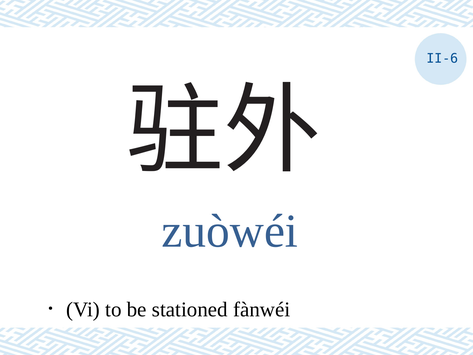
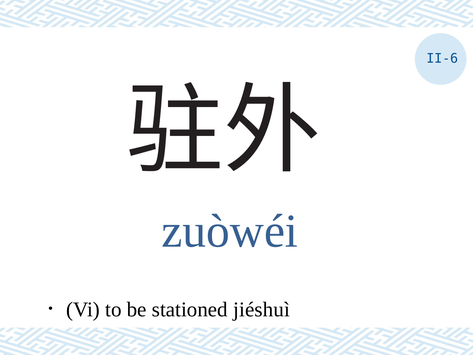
fànwéi: fànwéi -> jiéshuì
